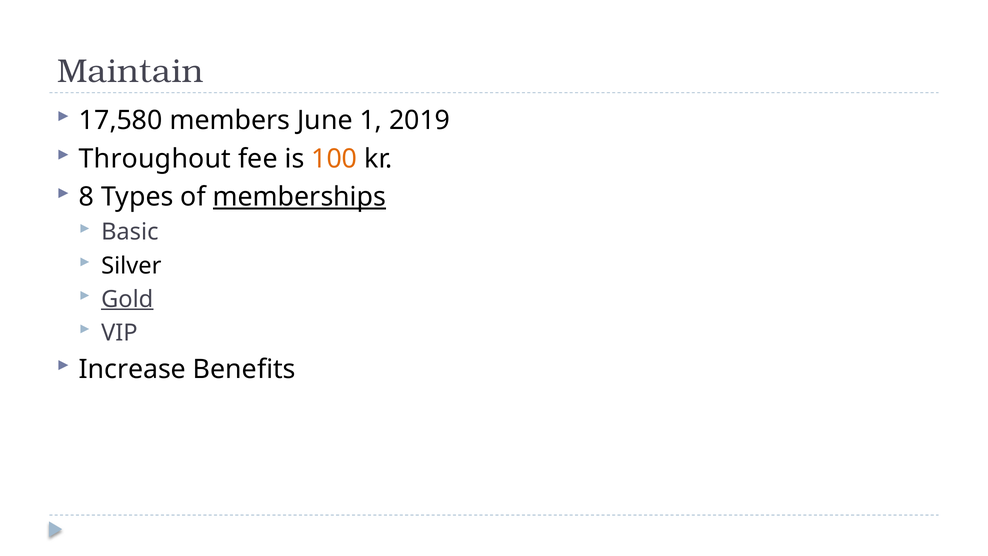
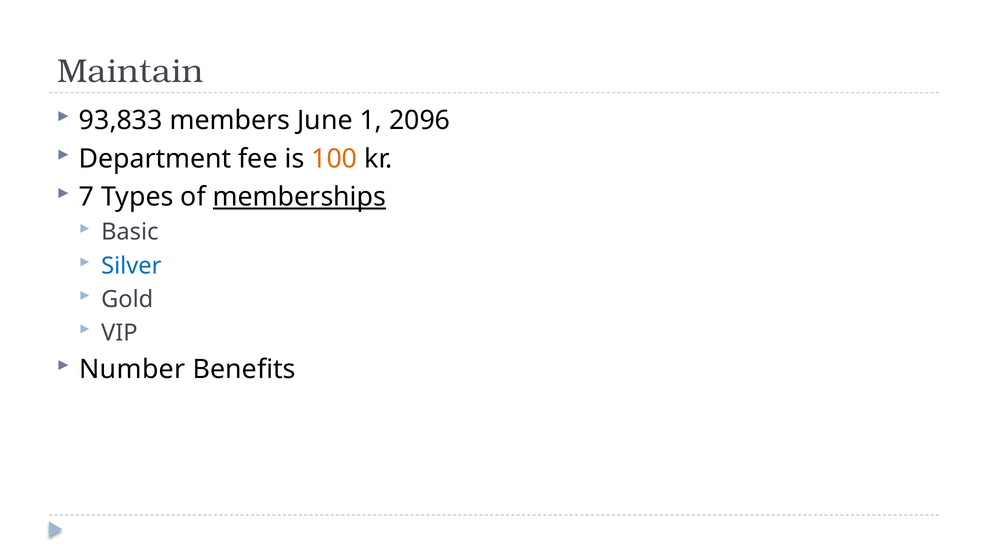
17,580: 17,580 -> 93,833
2019: 2019 -> 2096
Throughout: Throughout -> Department
8: 8 -> 7
Silver colour: black -> blue
Gold underline: present -> none
Increase: Increase -> Number
